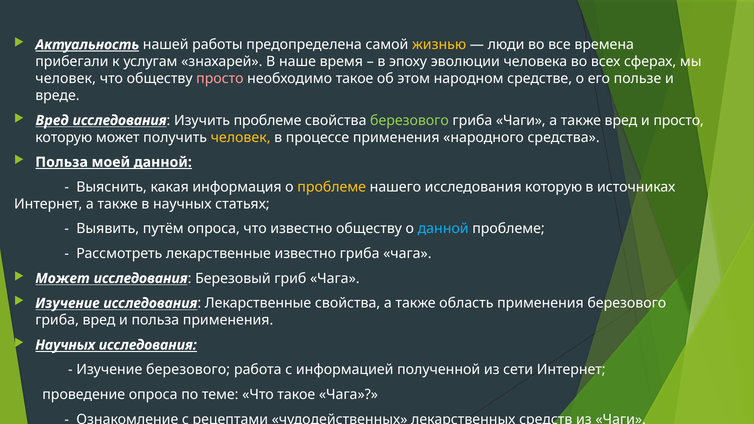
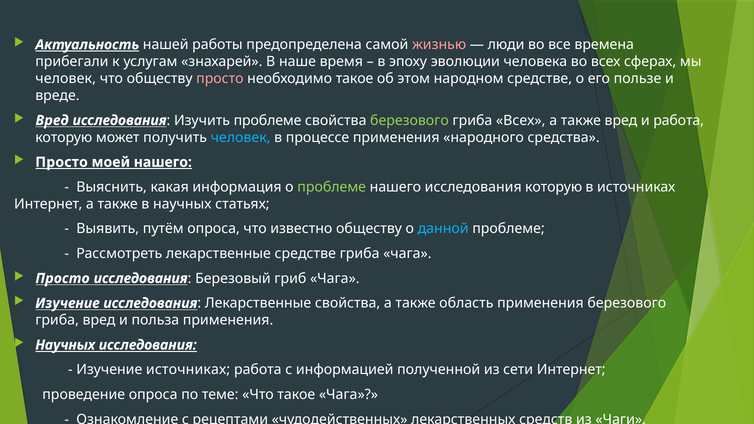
жизнью colour: yellow -> pink
гриба Чаги: Чаги -> Всех
и просто: просто -> работа
человек at (241, 137) colour: yellow -> light blue
Польза at (62, 162): Польза -> Просто
моей данной: данной -> нашего
проблеме at (332, 187) colour: yellow -> light green
лекарственные известно: известно -> средстве
Может at (63, 278): Может -> Просто
Изучение березового: березового -> источниках
